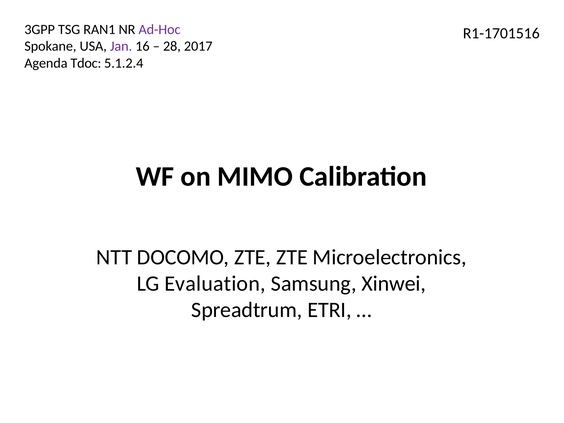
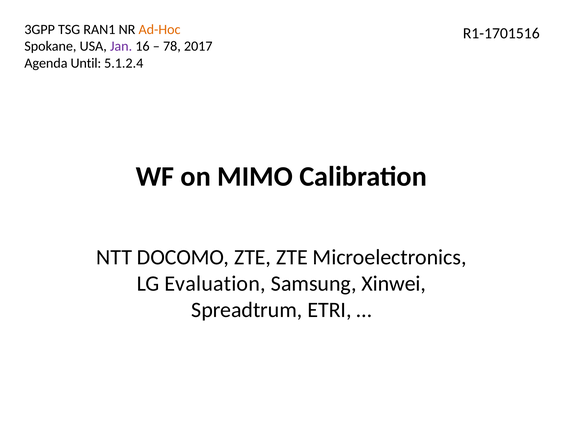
Ad-Hoc colour: purple -> orange
28: 28 -> 78
Tdoc: Tdoc -> Until
